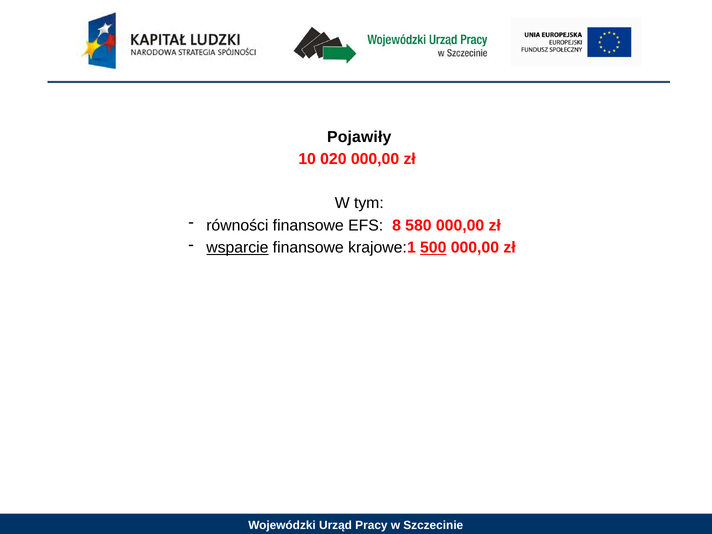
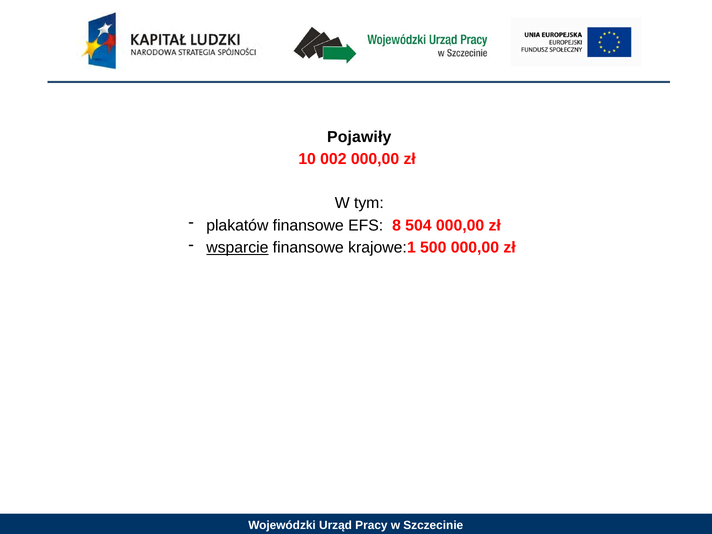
020: 020 -> 002
równości: równości -> plakatów
580: 580 -> 504
500 underline: present -> none
